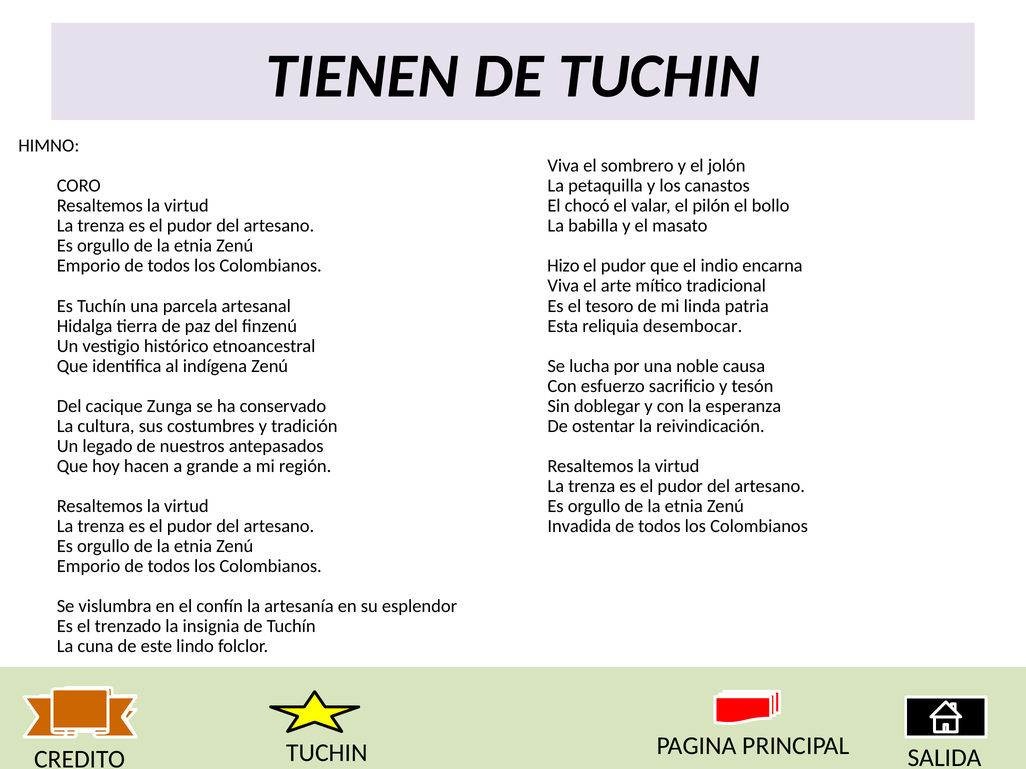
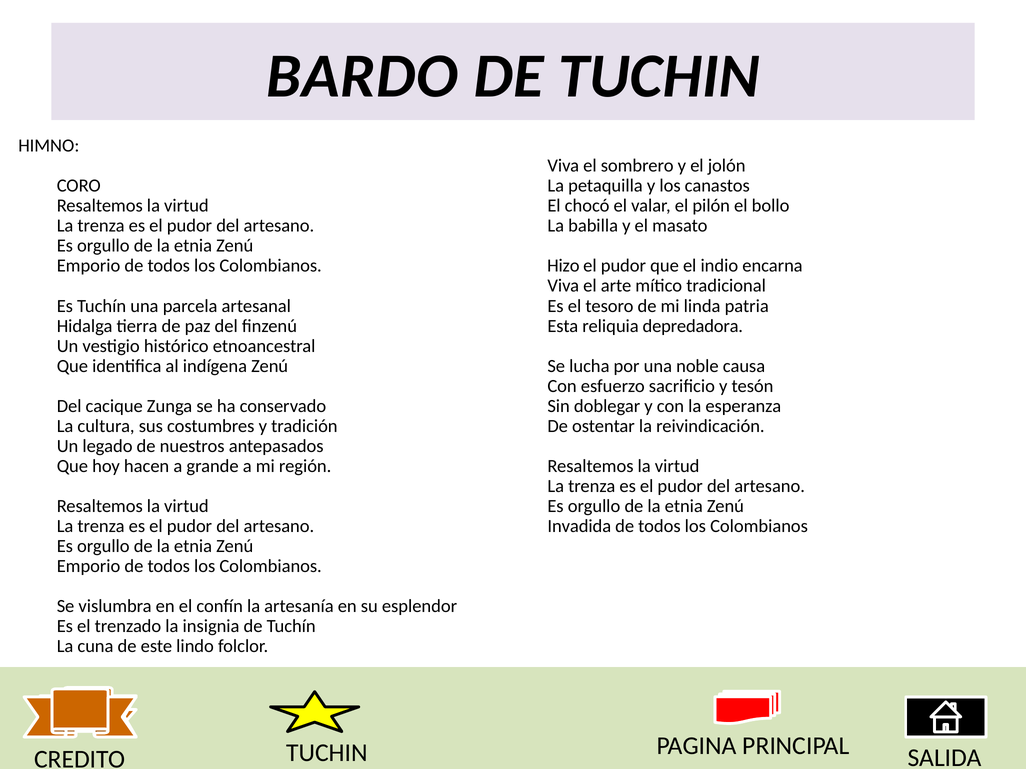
TIENEN: TIENEN -> BARDO
desembocar: desembocar -> depredadora
